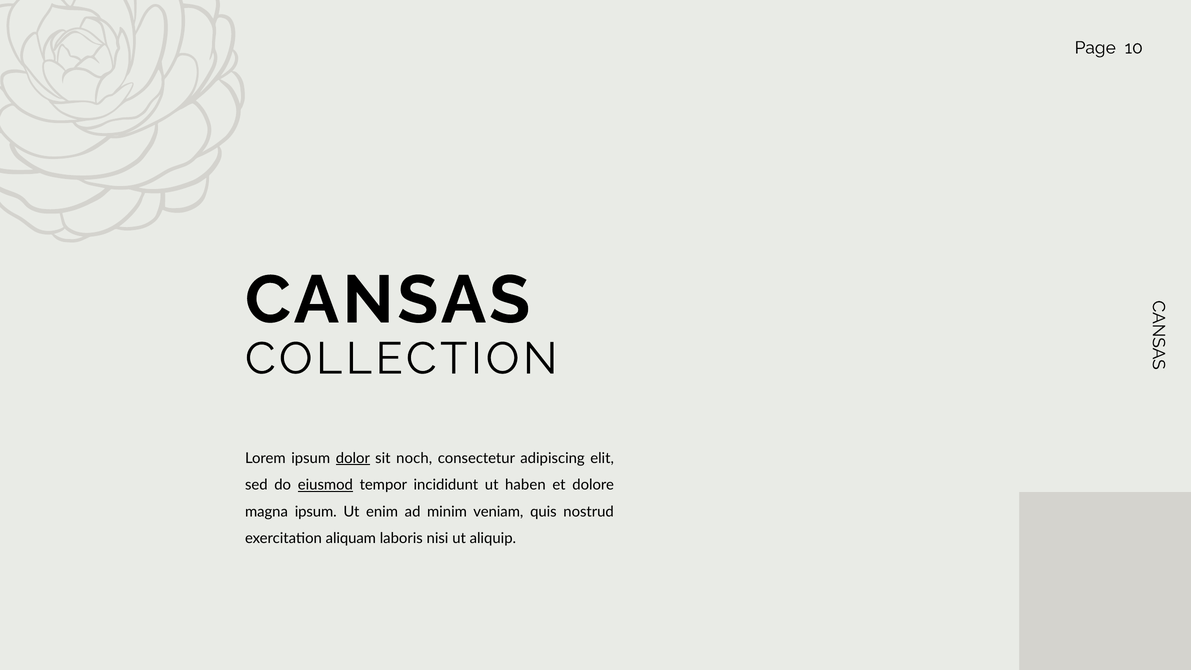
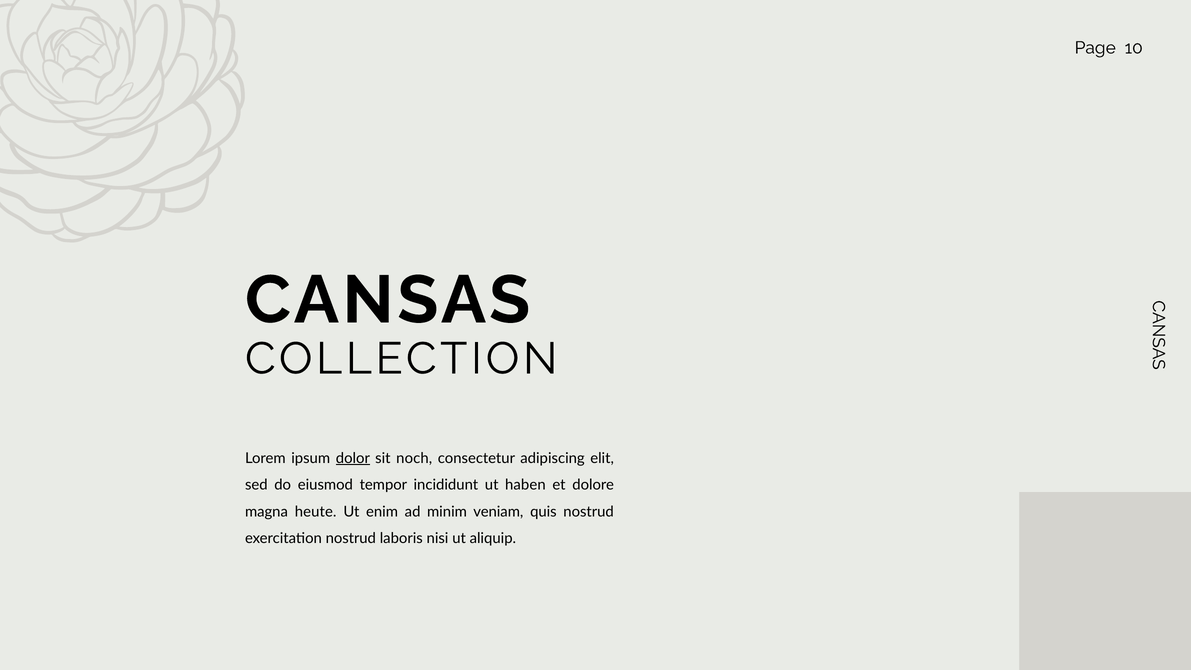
eiusmod underline: present -> none
magna ipsum: ipsum -> heute
exercitation aliquam: aliquam -> nostrud
